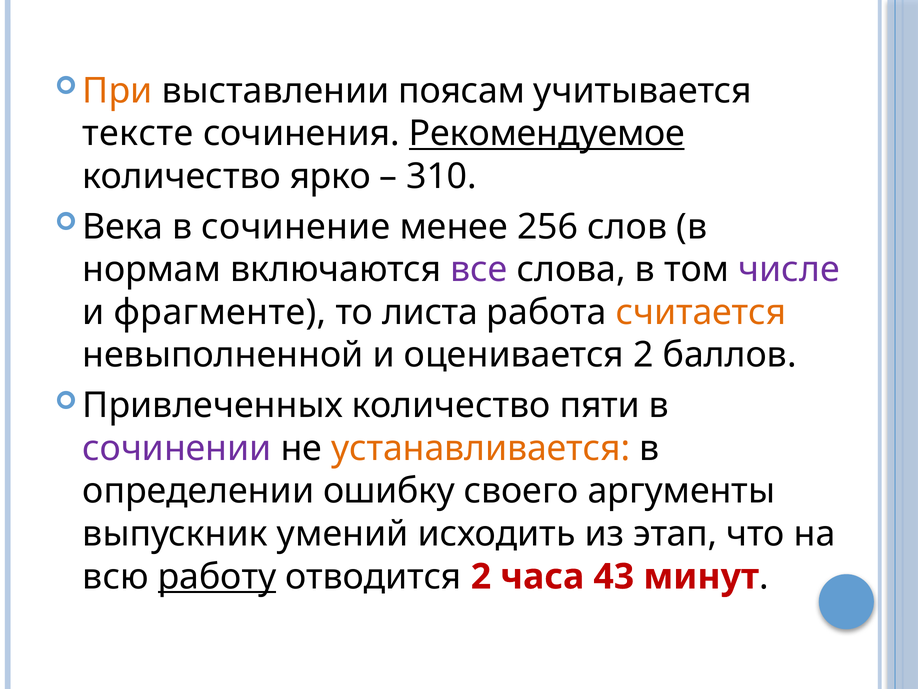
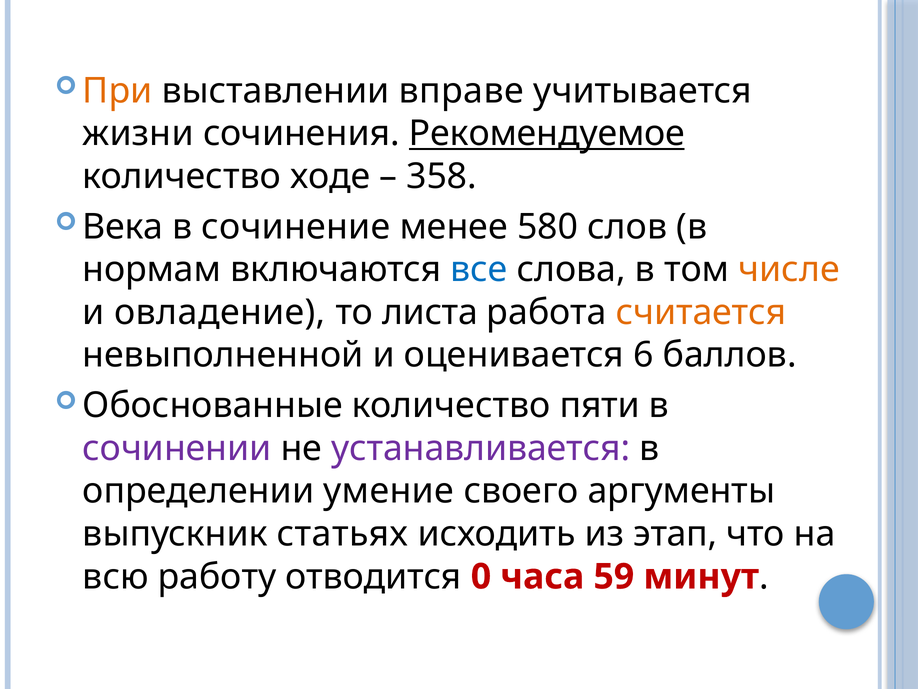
поясам: поясам -> вправе
тексте: тексте -> жизни
ярко: ярко -> ходе
310: 310 -> 358
256: 256 -> 580
все colour: purple -> blue
числе colour: purple -> orange
фрагменте: фрагменте -> овладение
оценивается 2: 2 -> 6
Привлеченных: Привлеченных -> Обоснованные
устанавливается colour: orange -> purple
ошибку: ошибку -> умение
умений: умений -> статьях
работу underline: present -> none
отводится 2: 2 -> 0
43: 43 -> 59
